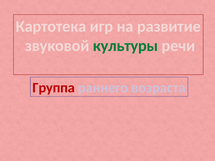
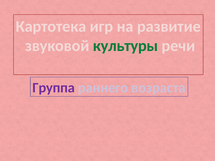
Группа colour: red -> purple
